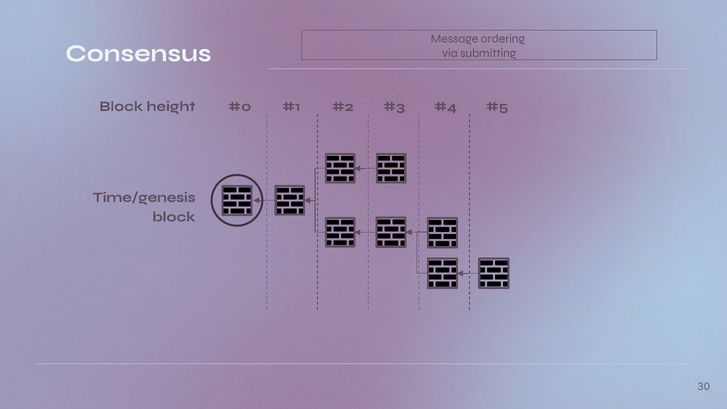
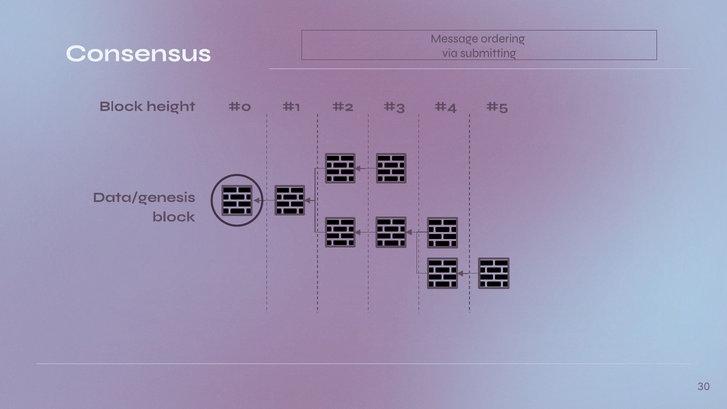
Time/genesis: Time/genesis -> Data/genesis
